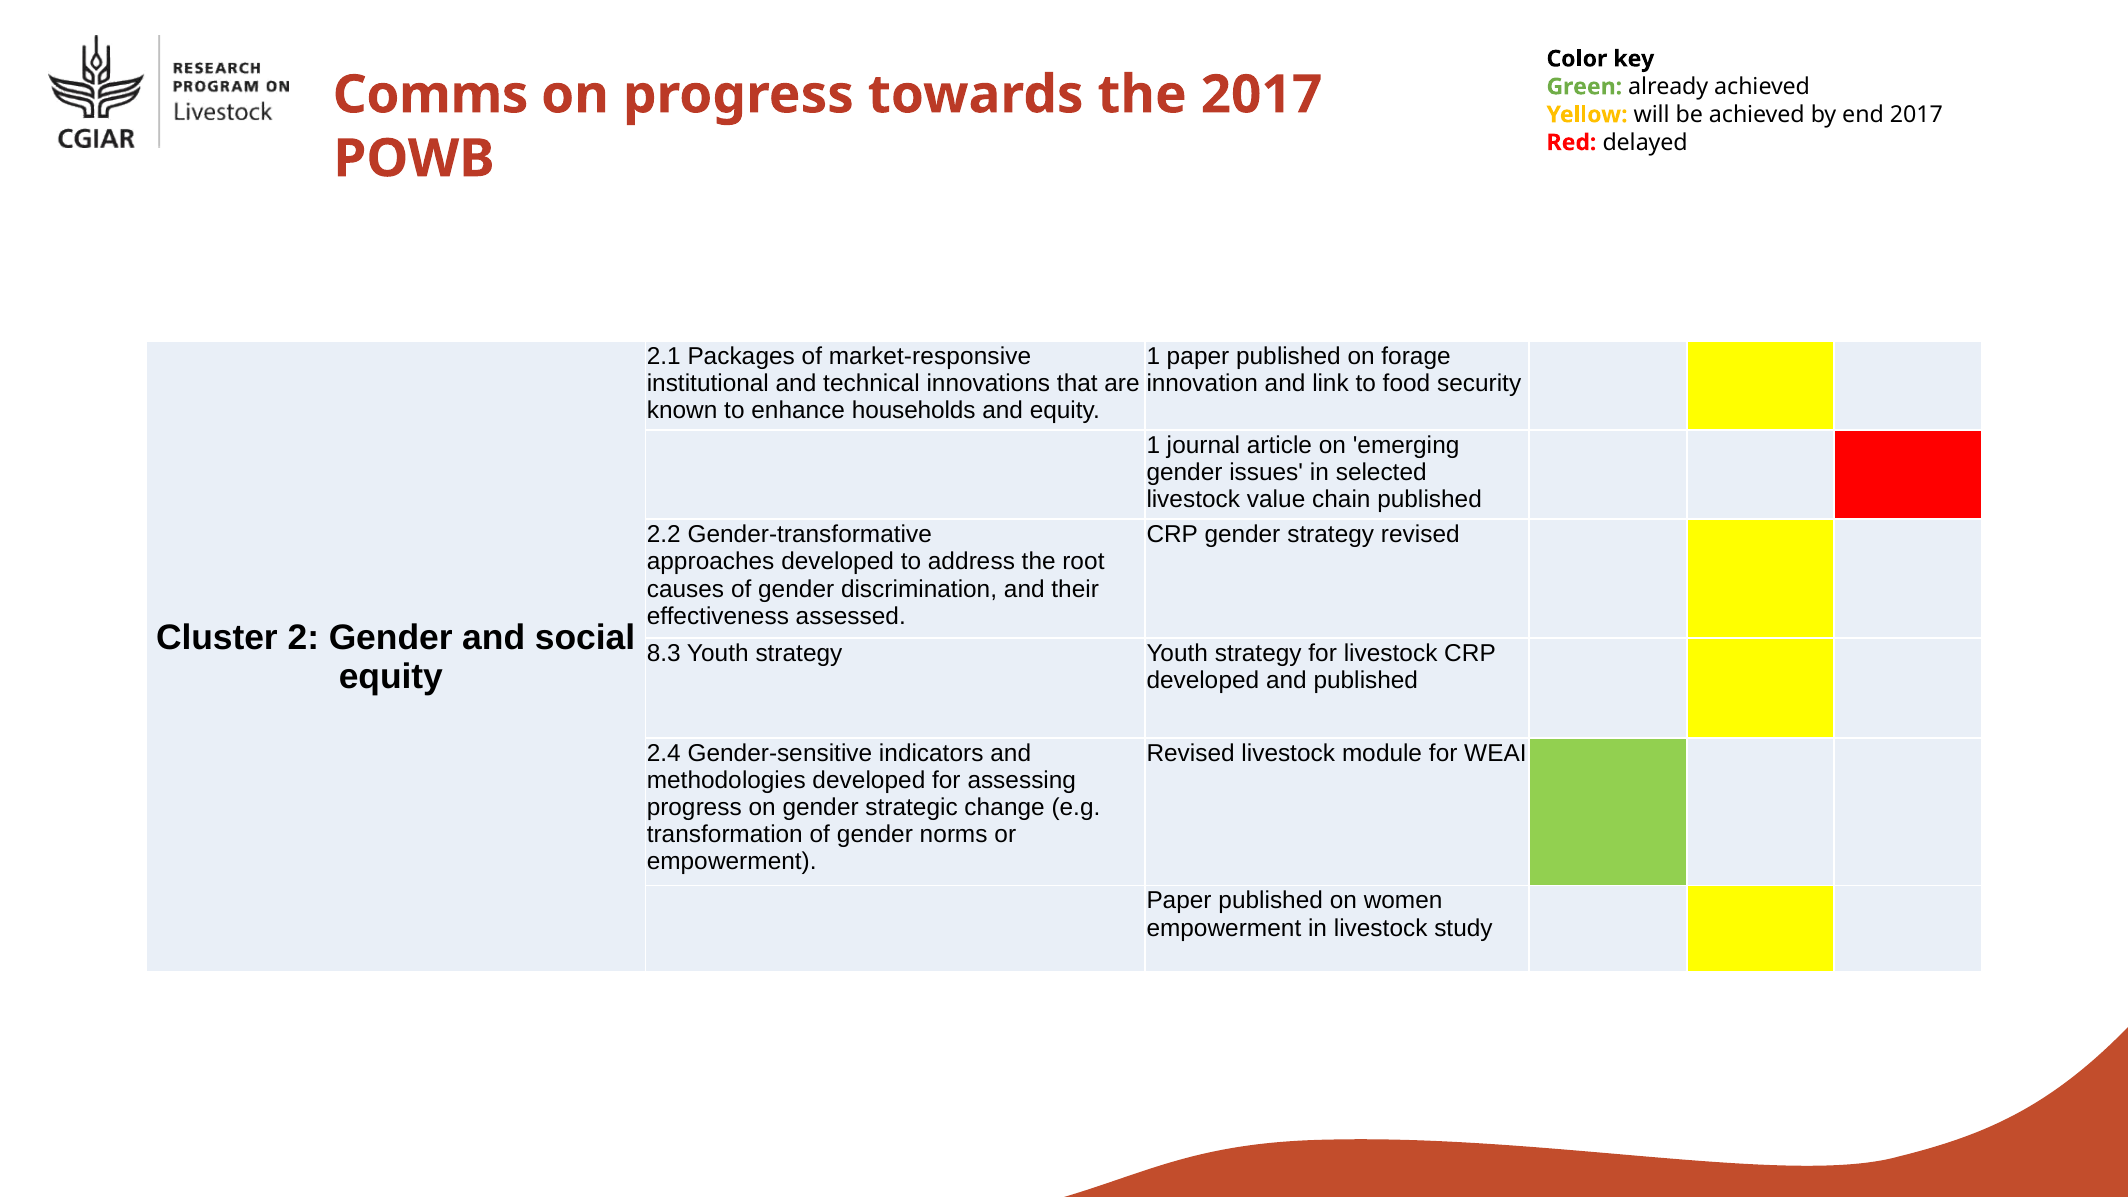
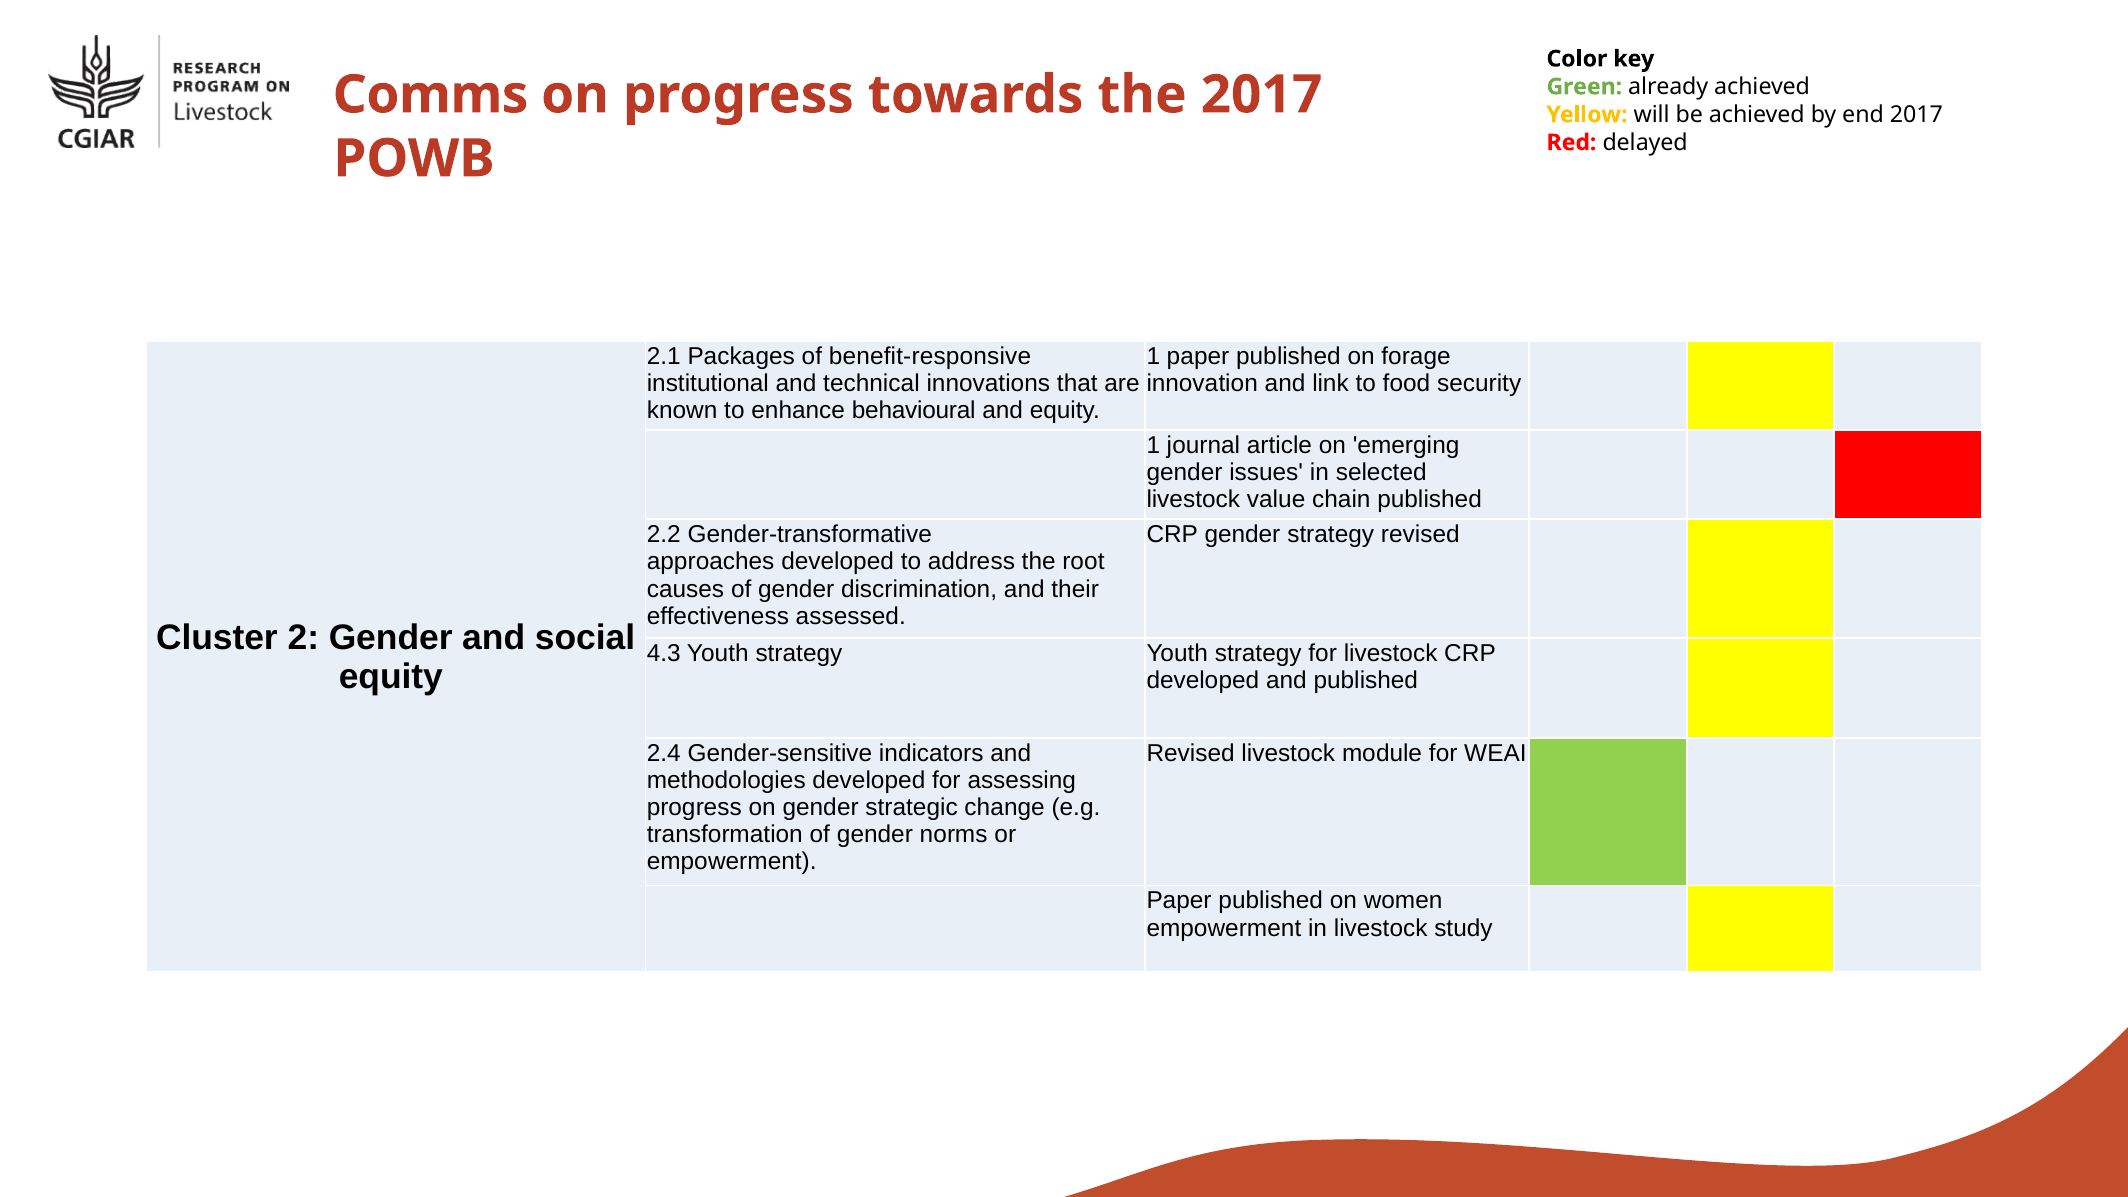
market-responsive: market-responsive -> benefit-responsive
households: households -> behavioural
8.3: 8.3 -> 4.3
